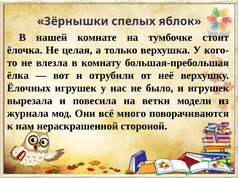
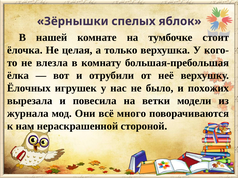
и игрушек: игрушек -> похожих
